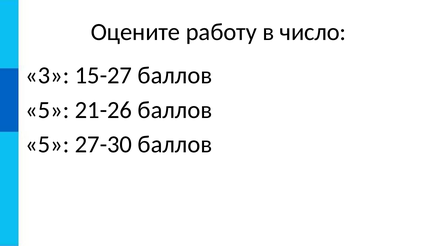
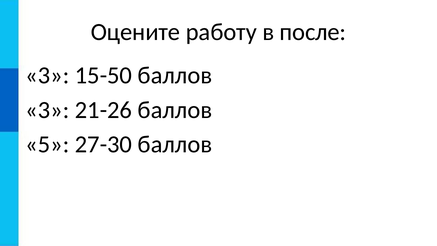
число: число -> после
15-27: 15-27 -> 15-50
5 at (47, 110): 5 -> 3
